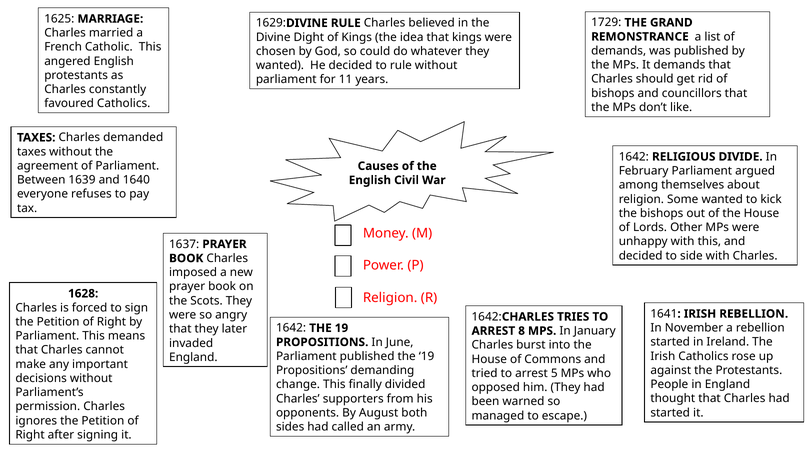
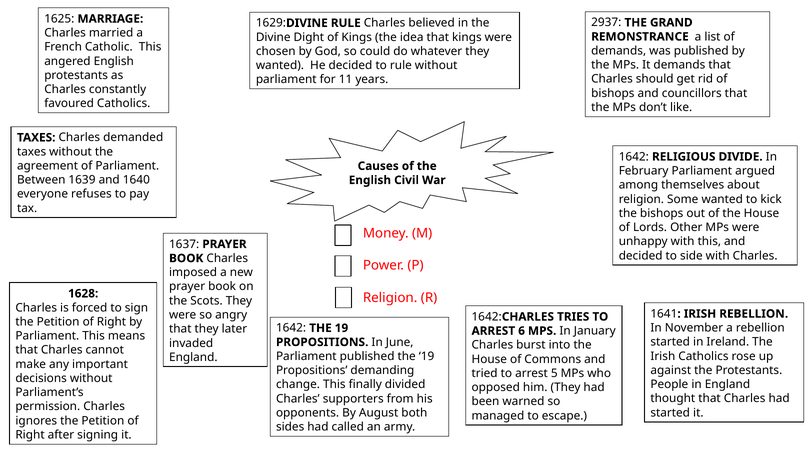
1729: 1729 -> 2937
8: 8 -> 6
